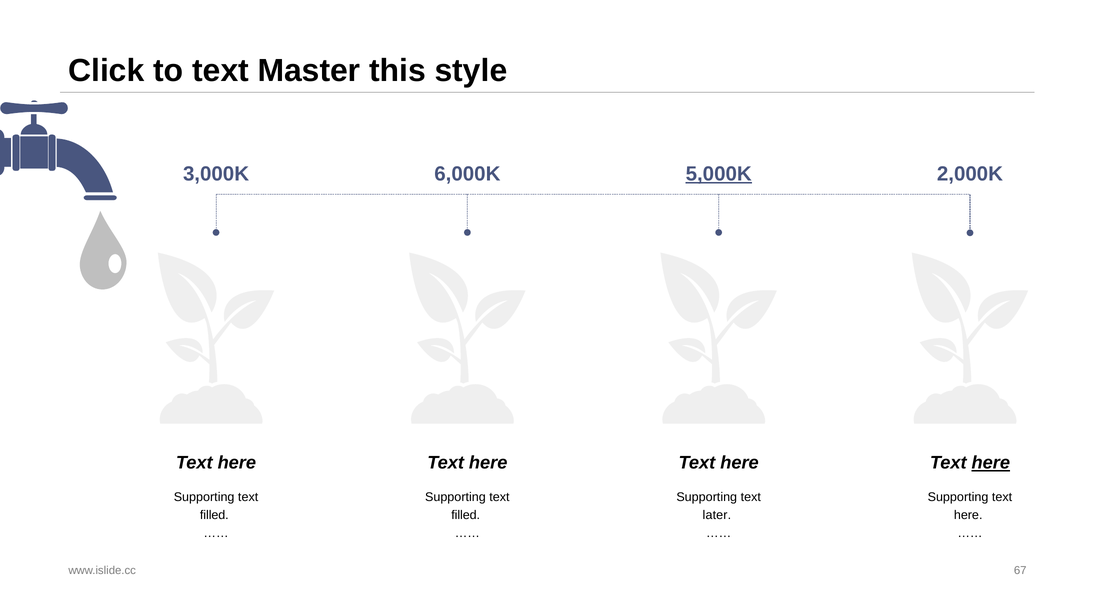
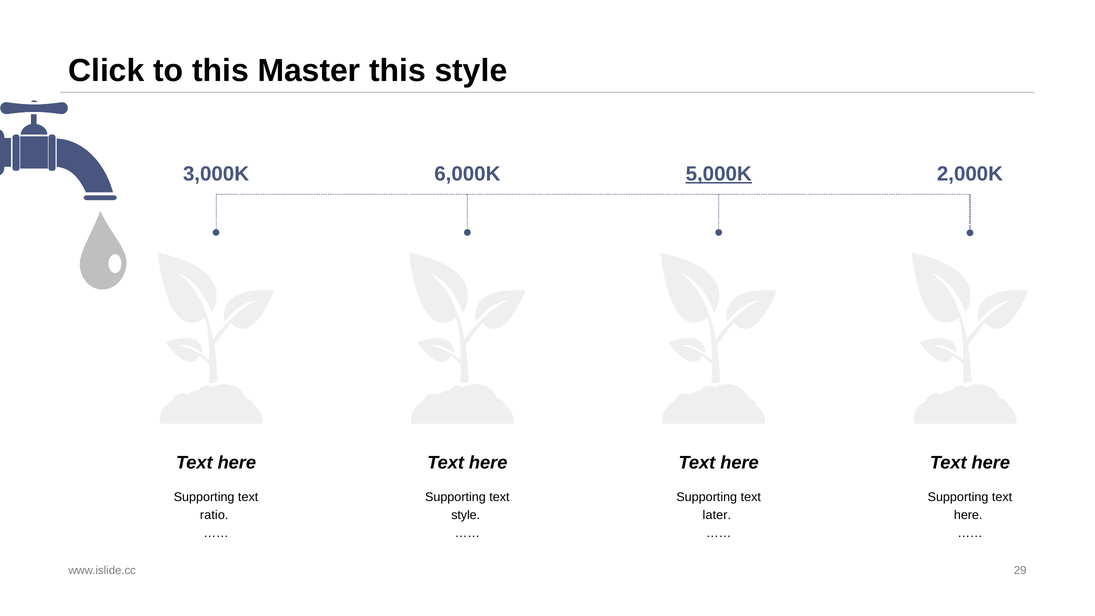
to text: text -> this
here at (991, 463) underline: present -> none
filled at (214, 515): filled -> ratio
filled at (466, 515): filled -> style
67: 67 -> 29
